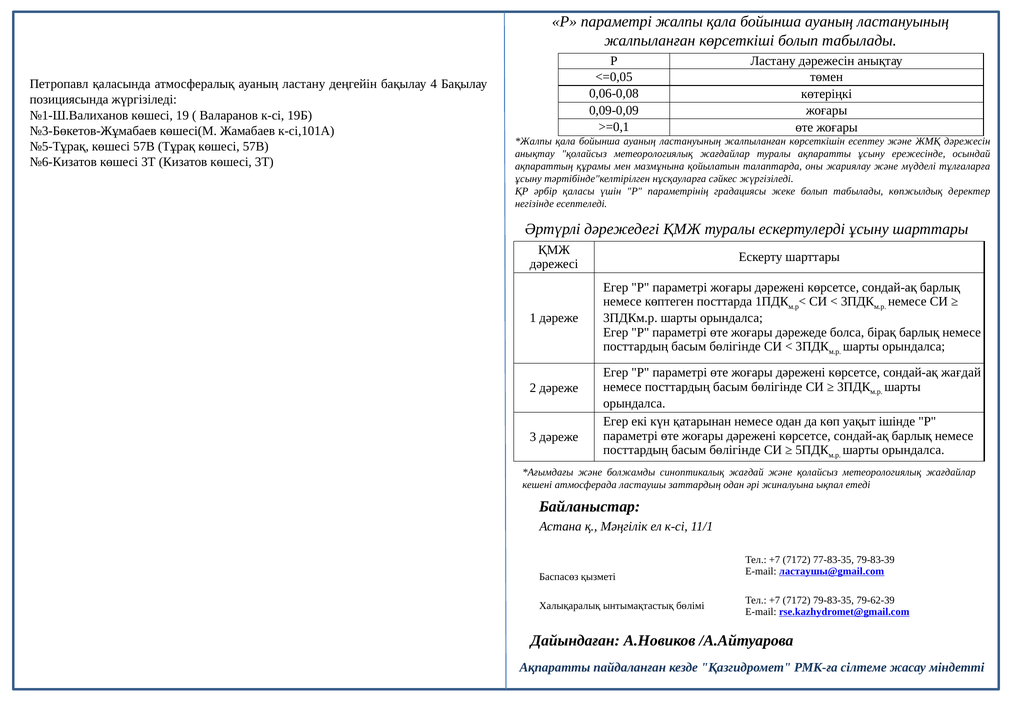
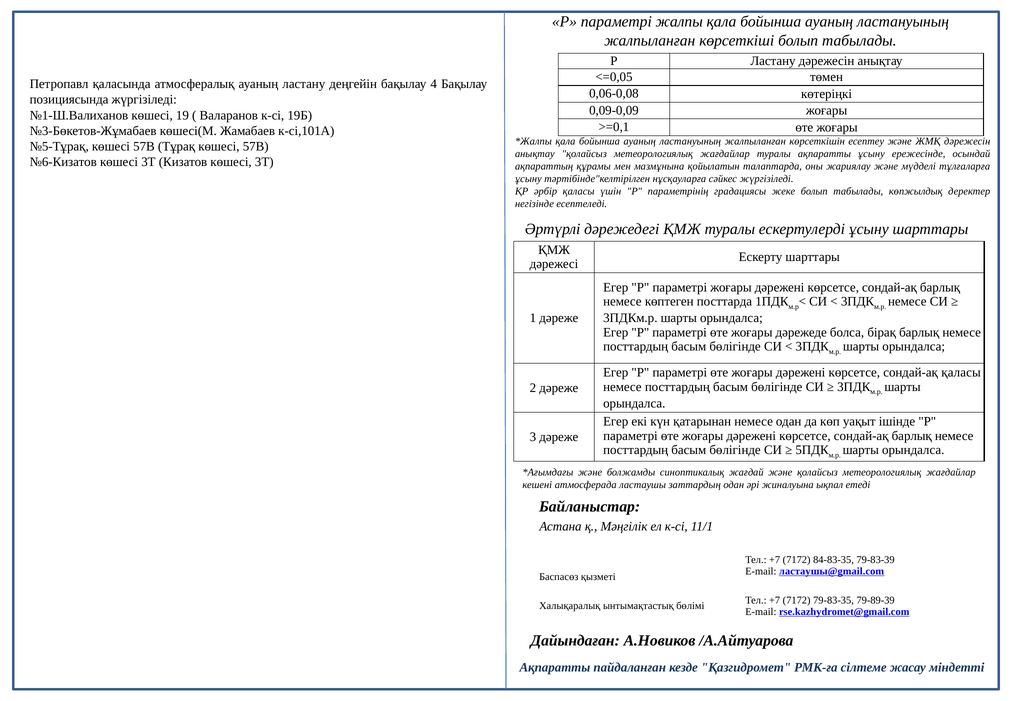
сондай-ақ жағдай: жағдай -> қаласы
77-83-35: 77-83-35 -> 84-83-35
79-62-39: 79-62-39 -> 79-89-39
